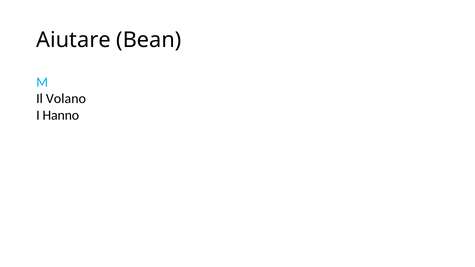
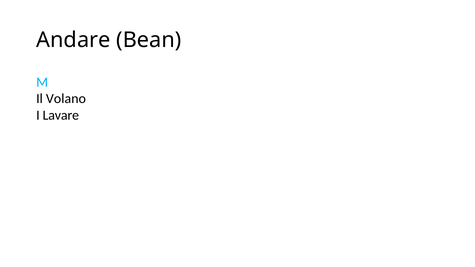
Aiutare: Aiutare -> Andare
Hanno: Hanno -> Lavare
